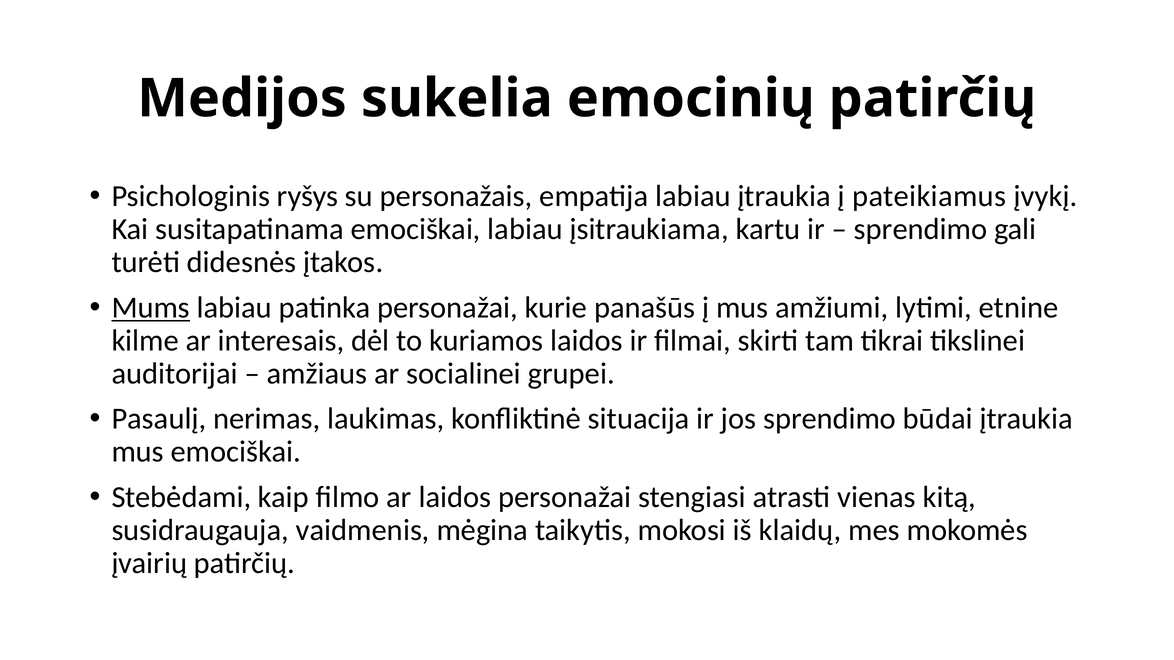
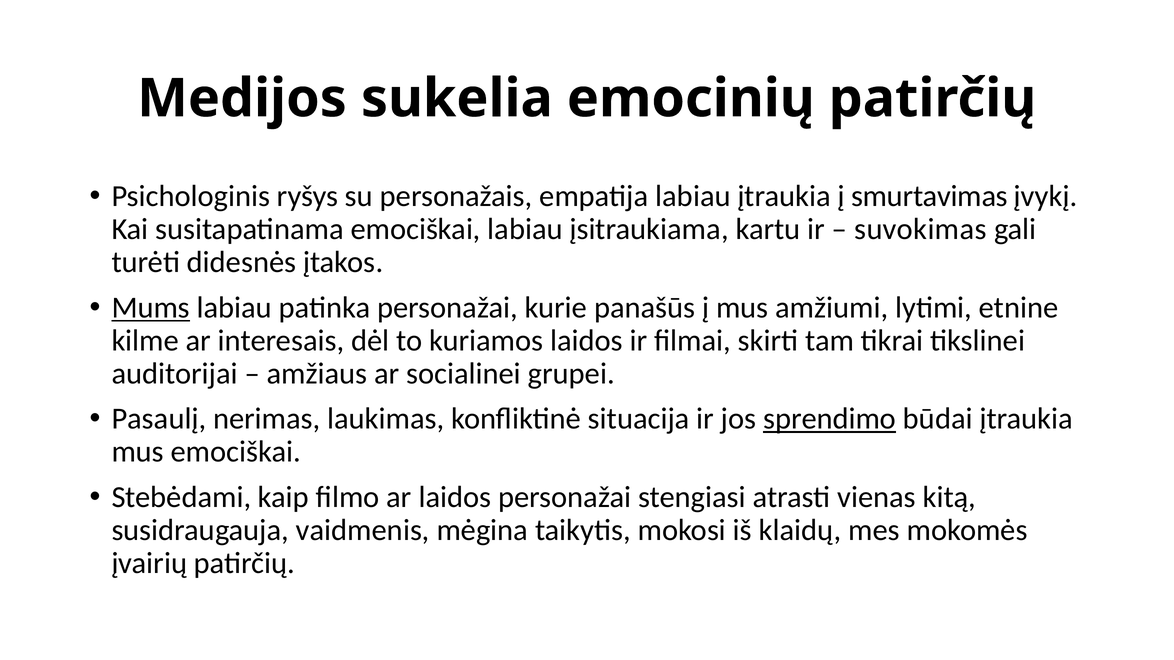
pateikiamus: pateikiamus -> smurtavimas
sprendimo at (921, 230): sprendimo -> suvokimas
sprendimo at (830, 419) underline: none -> present
